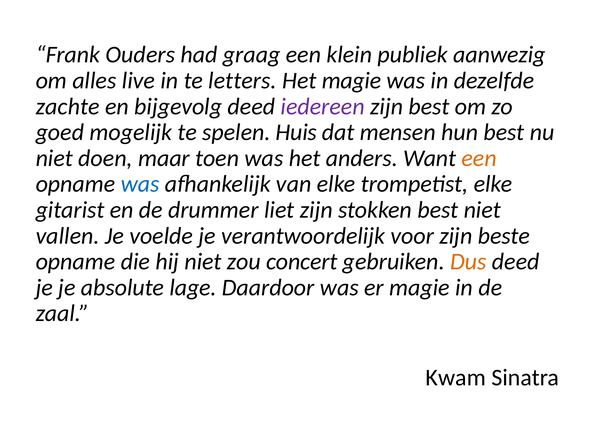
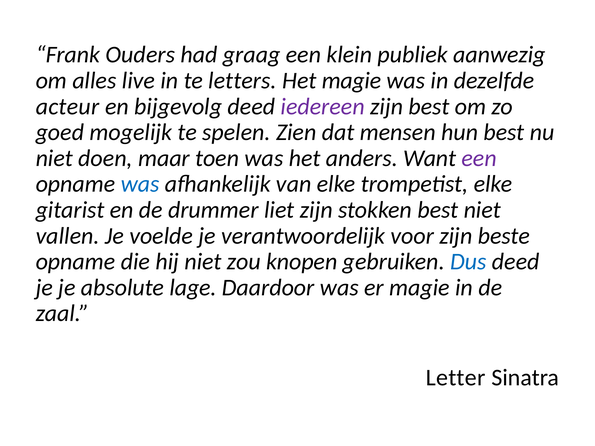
zachte: zachte -> acteur
Huis: Huis -> Zien
een at (479, 158) colour: orange -> purple
concert: concert -> knopen
Dus colour: orange -> blue
Kwam: Kwam -> Letter
